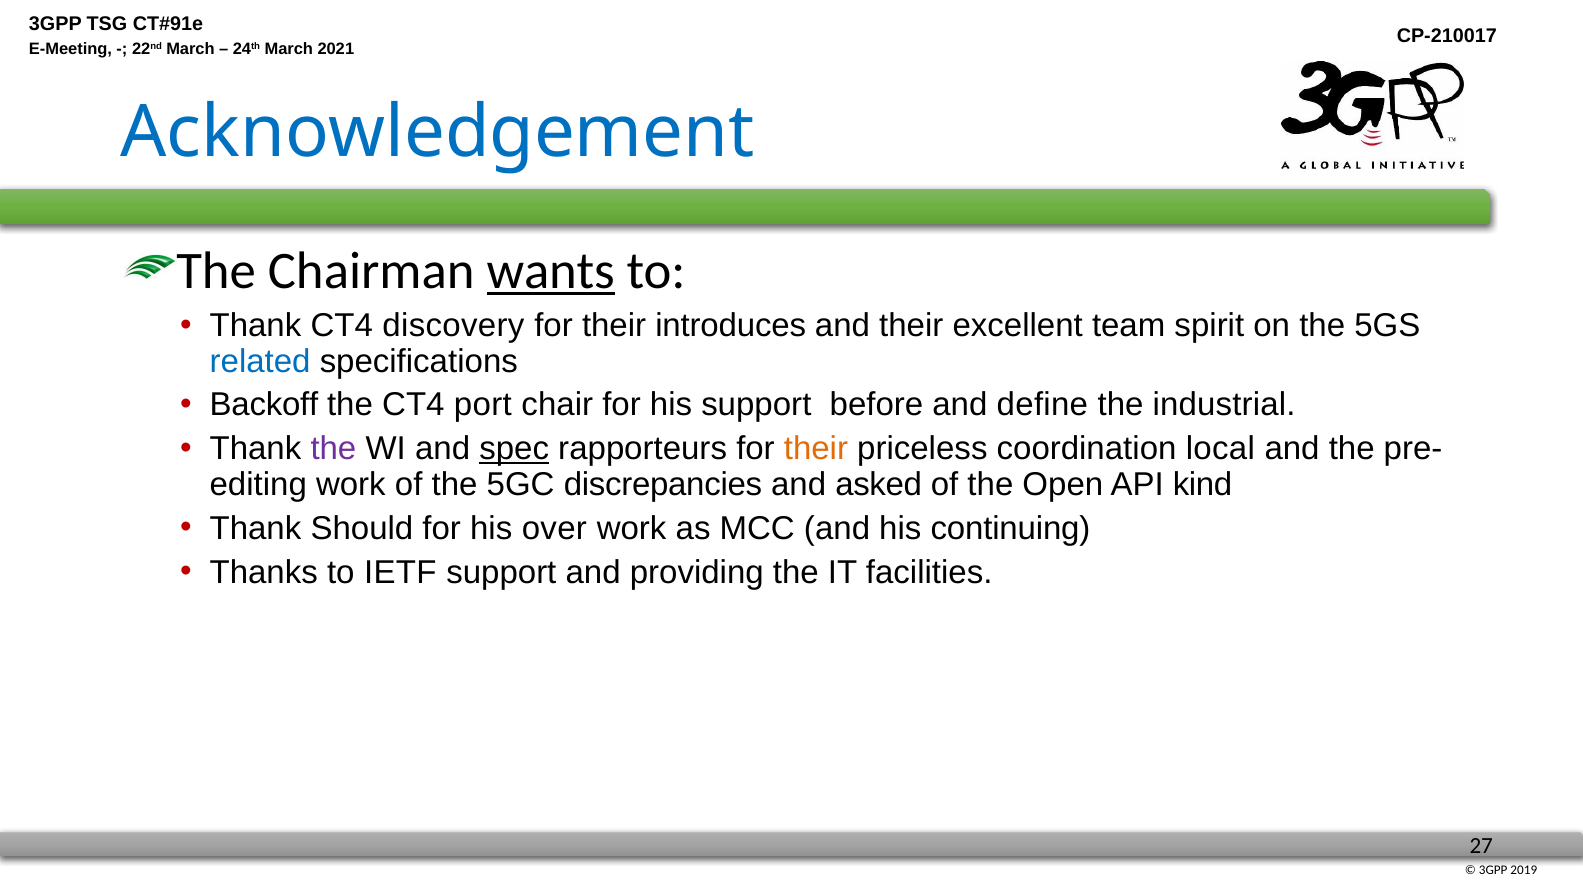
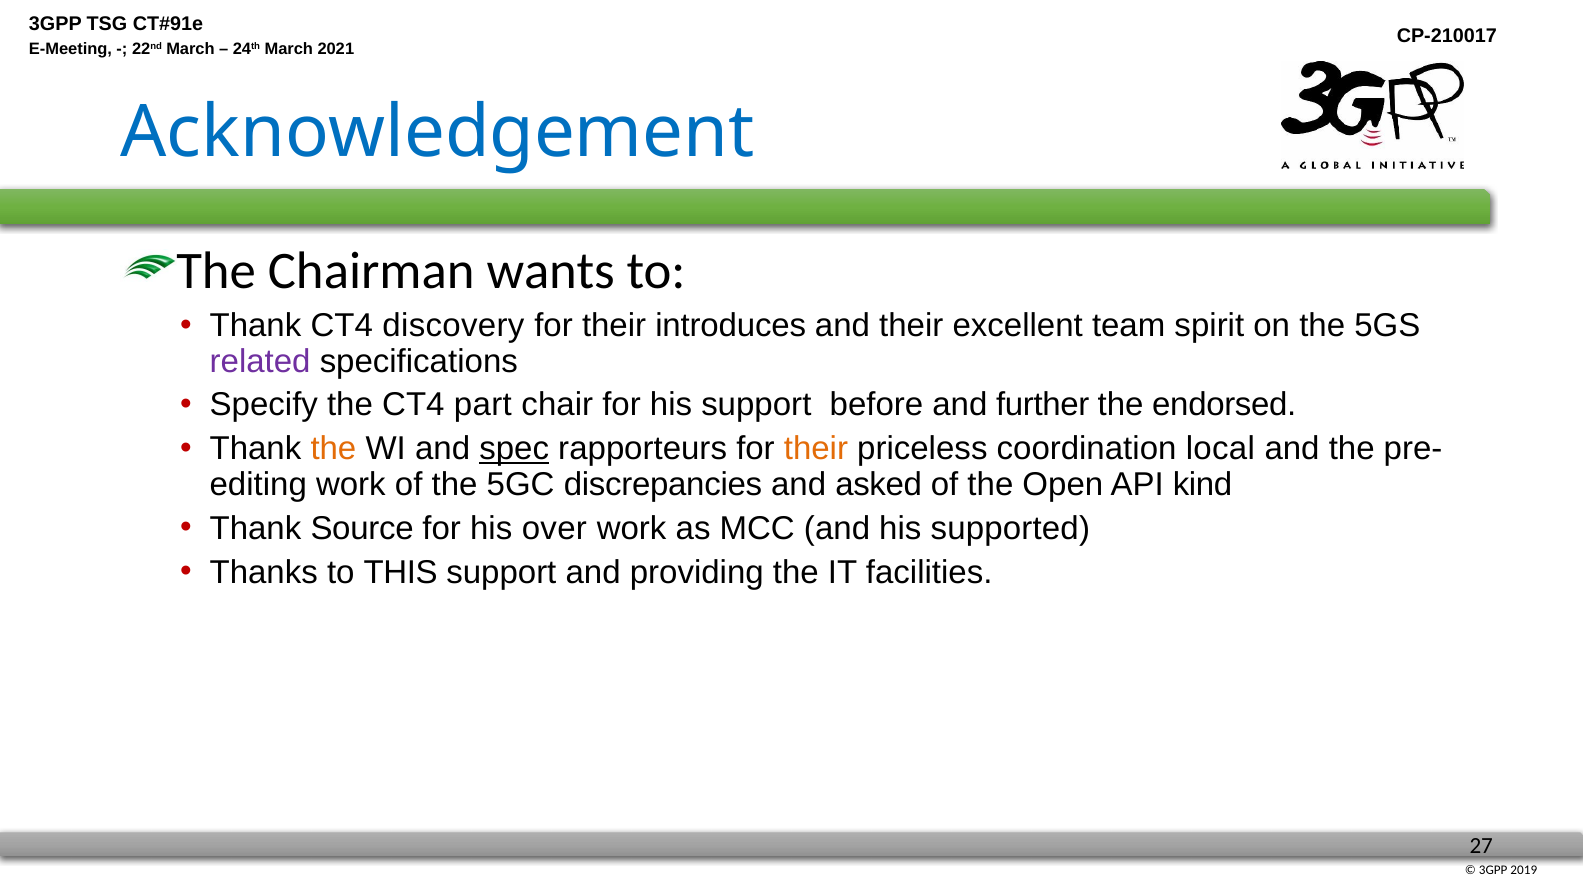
wants underline: present -> none
related colour: blue -> purple
Backoff: Backoff -> Specify
port: port -> part
define: define -> further
industrial: industrial -> endorsed
the at (333, 449) colour: purple -> orange
Should: Should -> Source
continuing: continuing -> supported
IETF: IETF -> THIS
